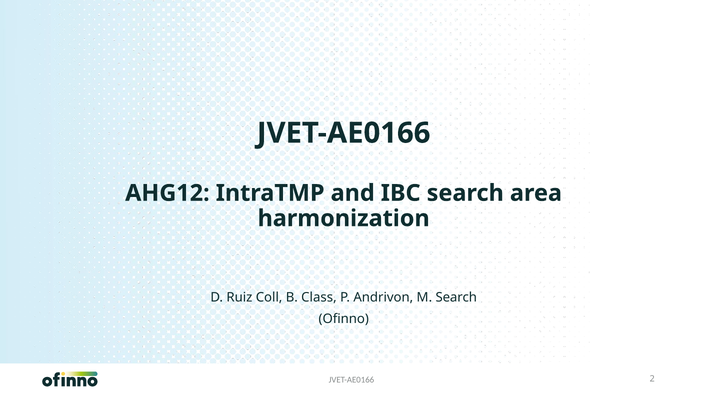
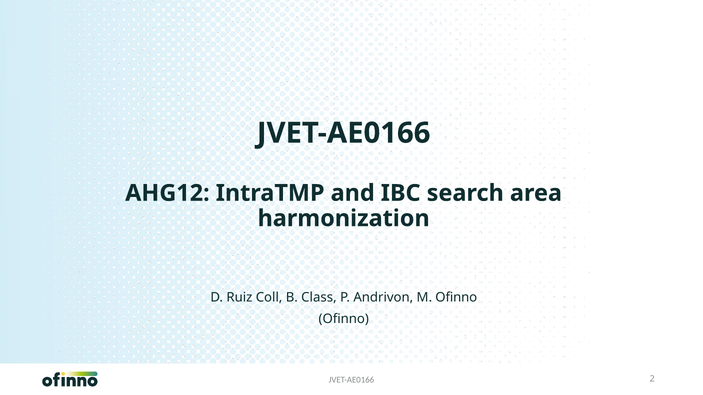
M Search: Search -> Ofinno
